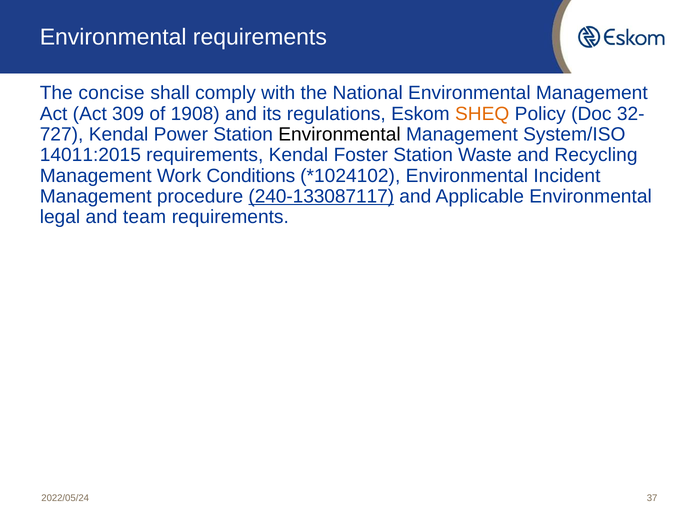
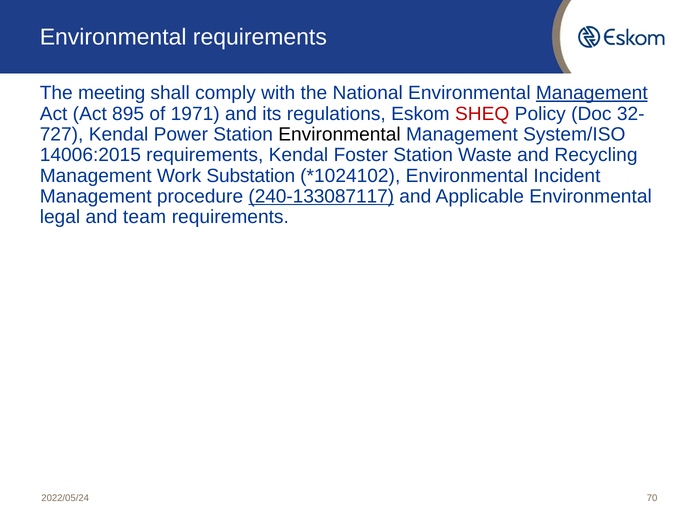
concise: concise -> meeting
Management at (592, 93) underline: none -> present
309: 309 -> 895
1908: 1908 -> 1971
SHEQ colour: orange -> red
14011:2015: 14011:2015 -> 14006:2015
Conditions: Conditions -> Substation
37: 37 -> 70
